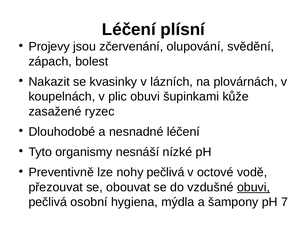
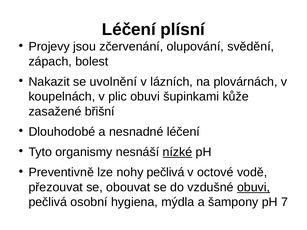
kvasinky: kvasinky -> uvolnění
ryzec: ryzec -> břišní
nízké underline: none -> present
